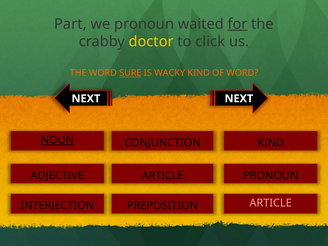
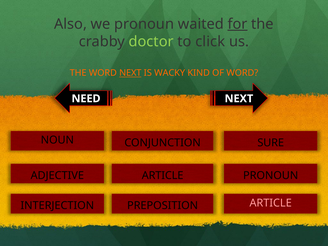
Part: Part -> Also
doctor colour: yellow -> light green
SURE at (130, 73): SURE -> NEXT
NEXT at (86, 99): NEXT -> NEED
NOUN underline: present -> none
KIND at (271, 143): KIND -> SURE
